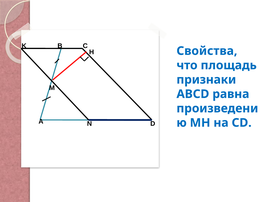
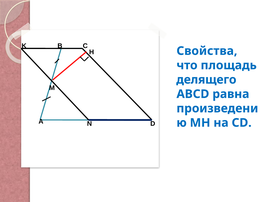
признаки: признаки -> делящего
